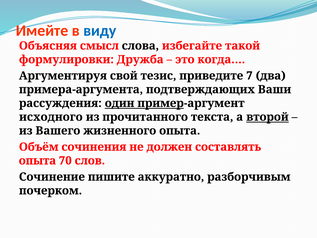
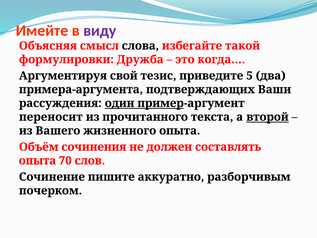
виду colour: blue -> purple
7: 7 -> 5
исходного: исходного -> переносит
